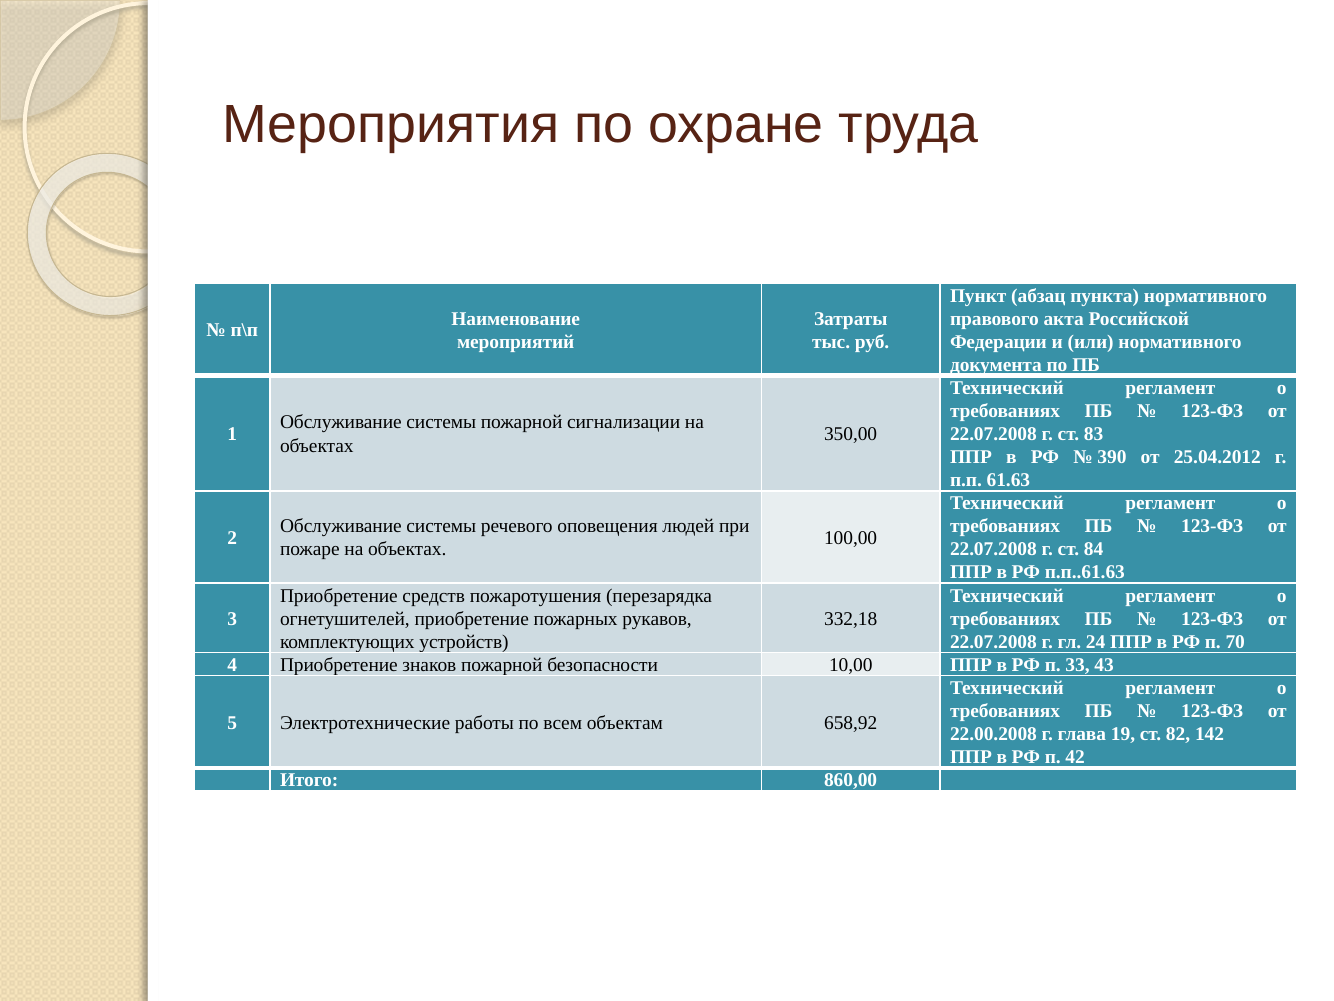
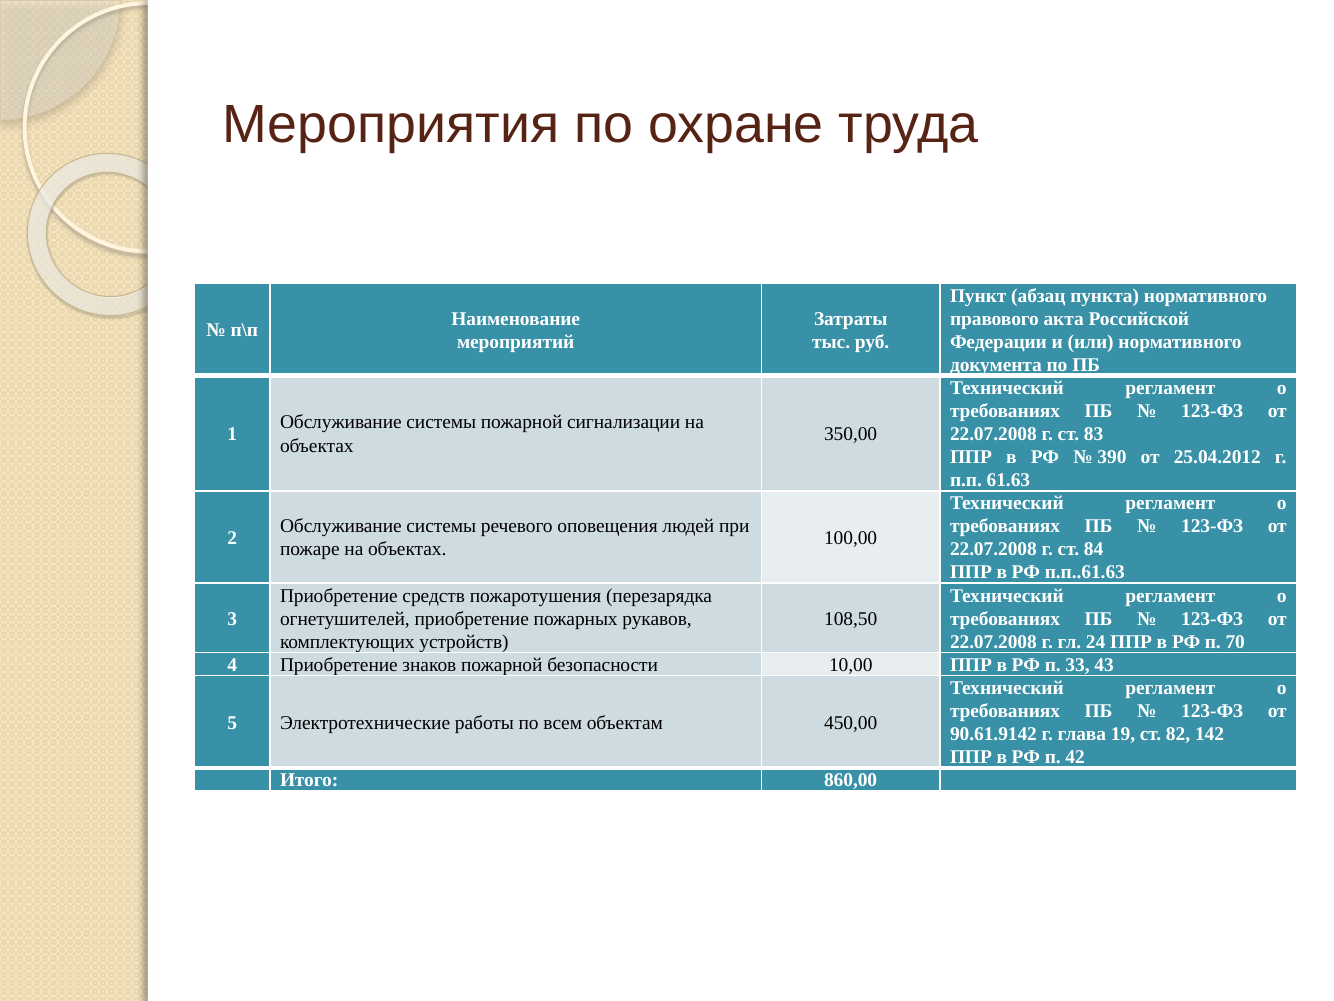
332,18: 332,18 -> 108,50
658,92: 658,92 -> 450,00
22.00.2008: 22.00.2008 -> 90.61.9142
